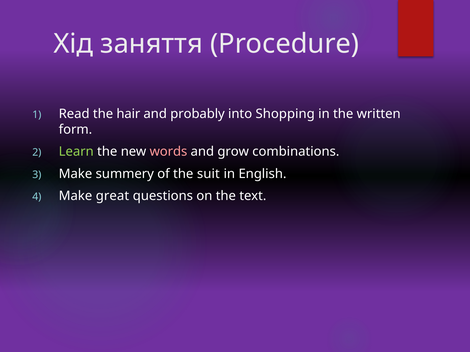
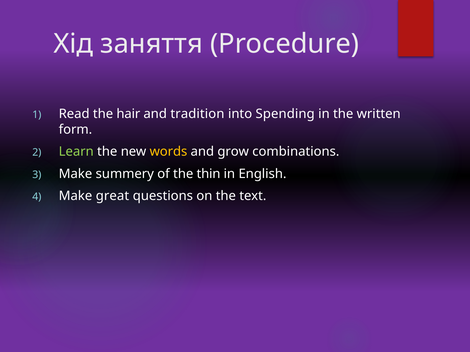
probably: probably -> tradition
Shopping: Shopping -> Spending
words colour: pink -> yellow
suit: suit -> thin
